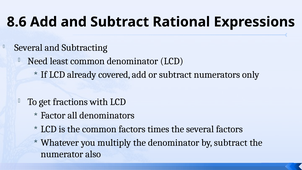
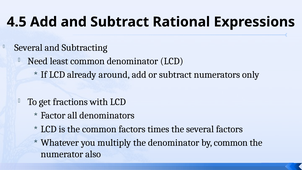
8.6: 8.6 -> 4.5
covered: covered -> around
by subtract: subtract -> common
